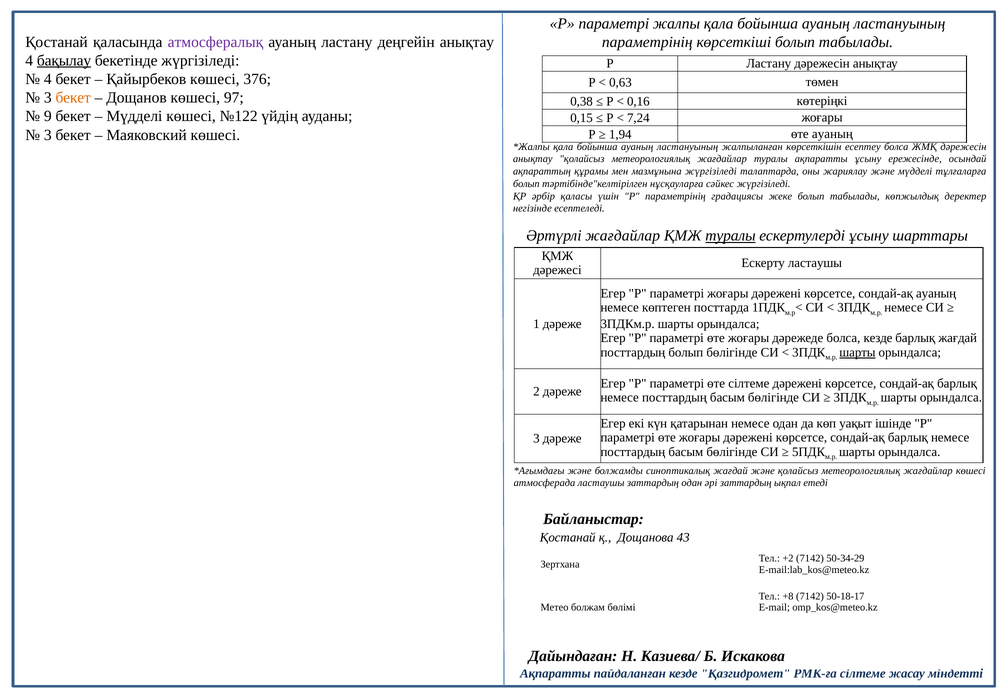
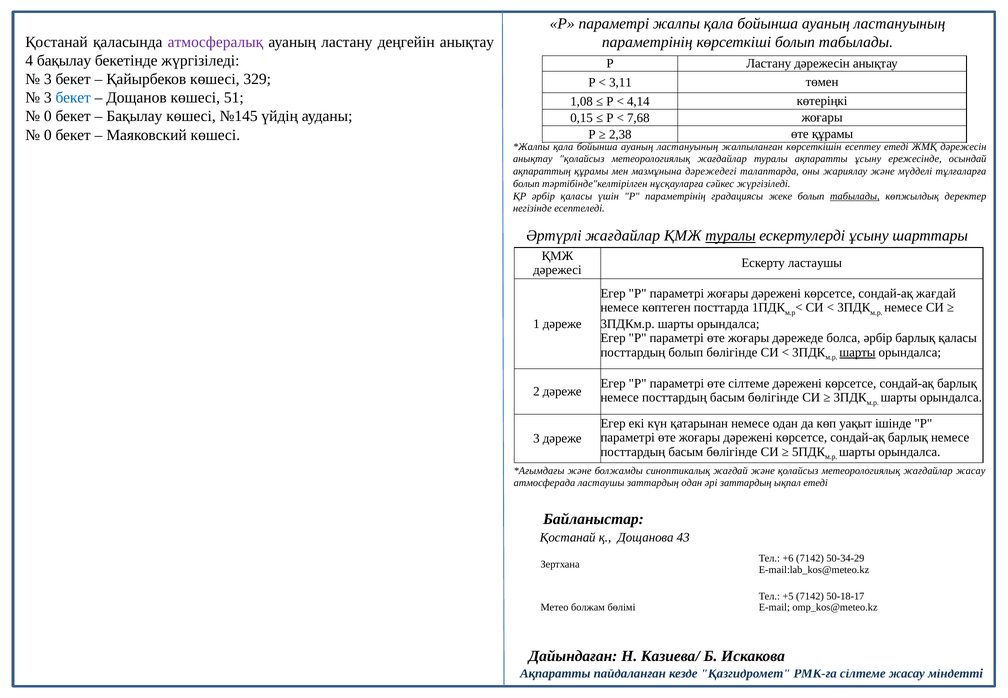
бақылау at (64, 61) underline: present -> none
4 at (48, 79): 4 -> 3
376: 376 -> 329
0,63: 0,63 -> 3,11
бекет at (73, 98) colour: orange -> blue
97: 97 -> 51
0,38: 0,38 -> 1,08
0,16: 0,16 -> 4,14
9 at (48, 116): 9 -> 0
Мүдделі at (134, 116): Мүдделі -> Бақылау
№122: №122 -> №145
7,24: 7,24 -> 7,68
3 at (48, 135): 3 -> 0
1,94: 1,94 -> 2,38
өте ауаның: ауаның -> құрамы
есептеу болса: болса -> етеді
мазмұнына жүргізіледі: жүргізіледі -> дәрежедегі
табылады at (855, 196) underline: none -> present
сондай-ақ ауаның: ауаның -> жағдай
болса кезде: кезде -> әрбір
барлық жағдай: жағдай -> қаласы
жағдайлар көшесі: көшесі -> жасау
+2: +2 -> +6
+8: +8 -> +5
